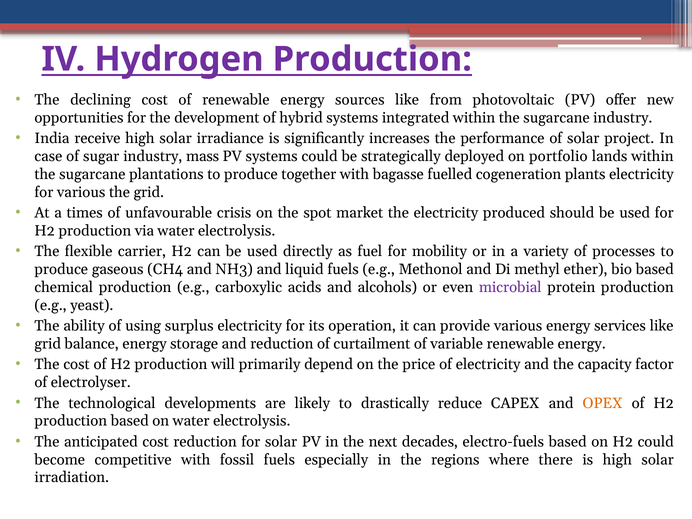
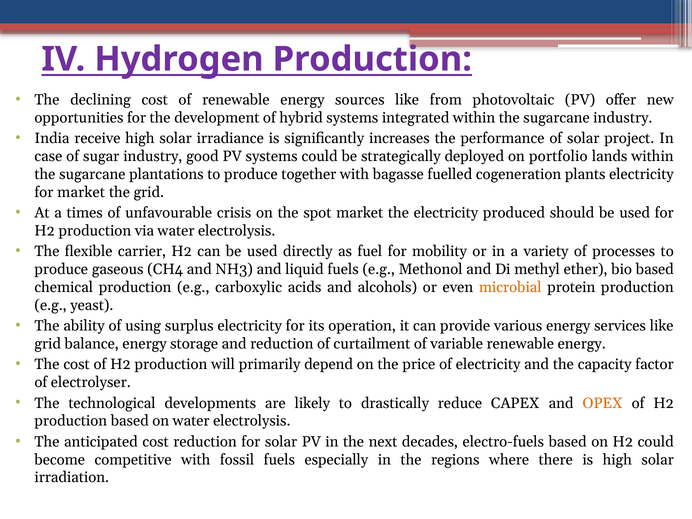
mass: mass -> good
for various: various -> market
microbial colour: purple -> orange
